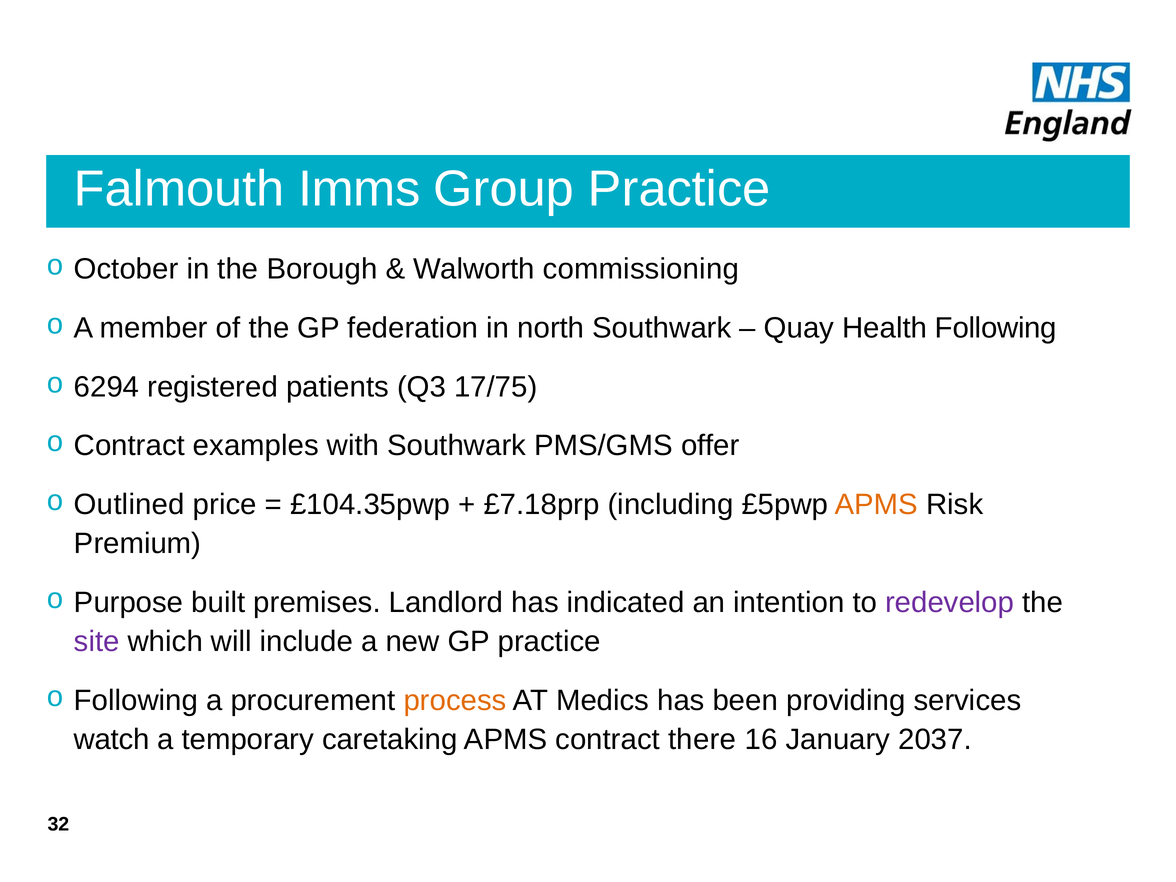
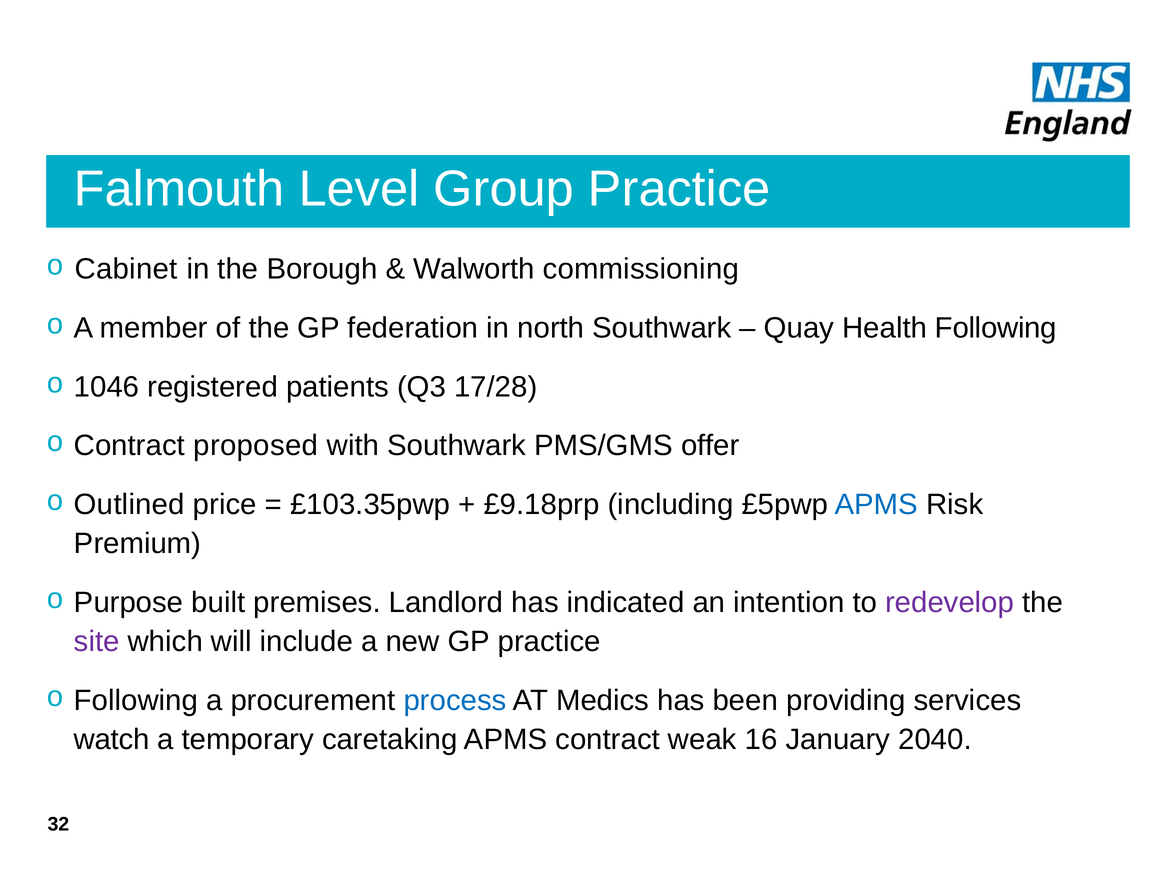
Imms: Imms -> Level
October: October -> Cabinet
6294: 6294 -> 1046
17/75: 17/75 -> 17/28
examples: examples -> proposed
£104.35pwp: £104.35pwp -> £103.35pwp
£7.18prp: £7.18prp -> £9.18prp
APMS at (876, 504) colour: orange -> blue
process colour: orange -> blue
there: there -> weak
2037: 2037 -> 2040
